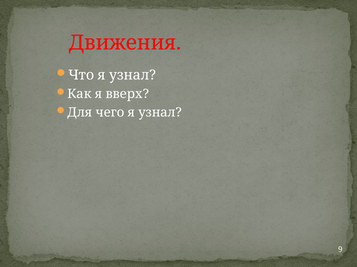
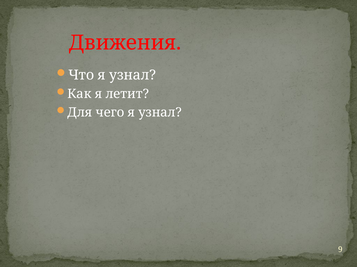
вверх: вверх -> летит
